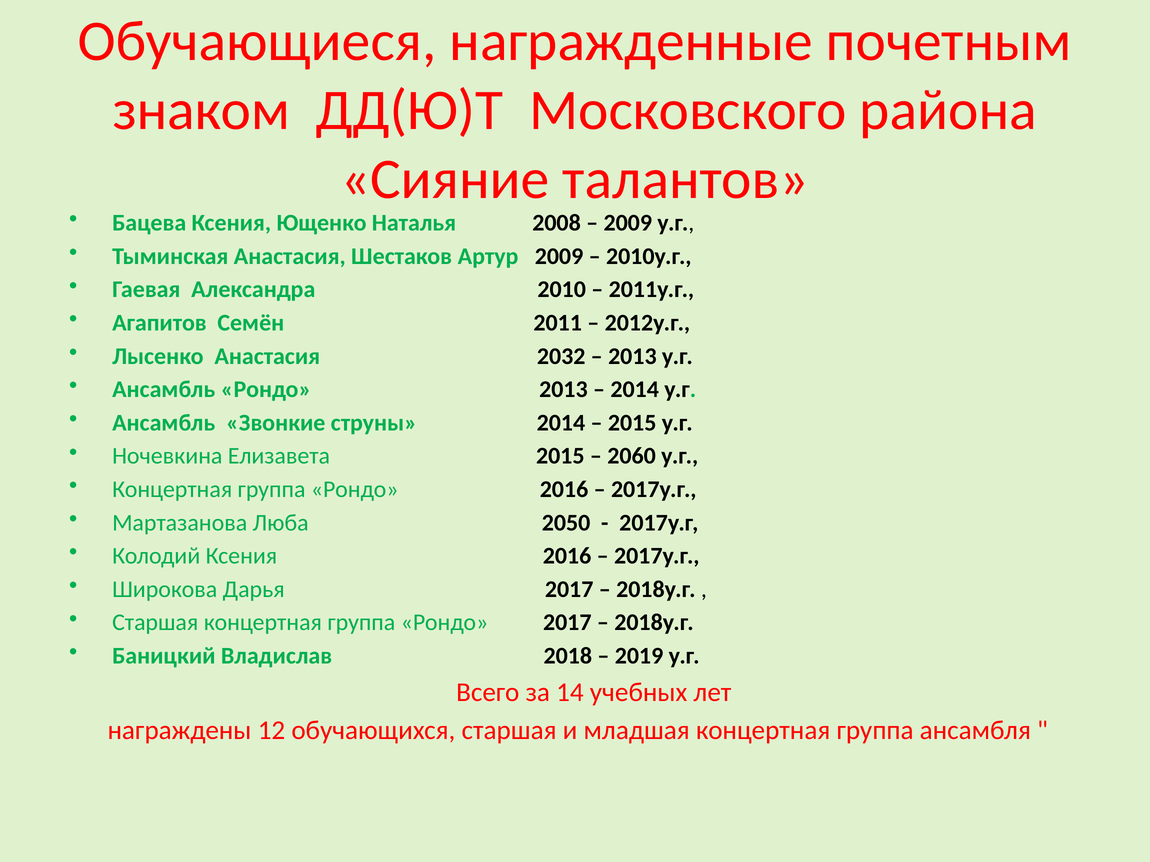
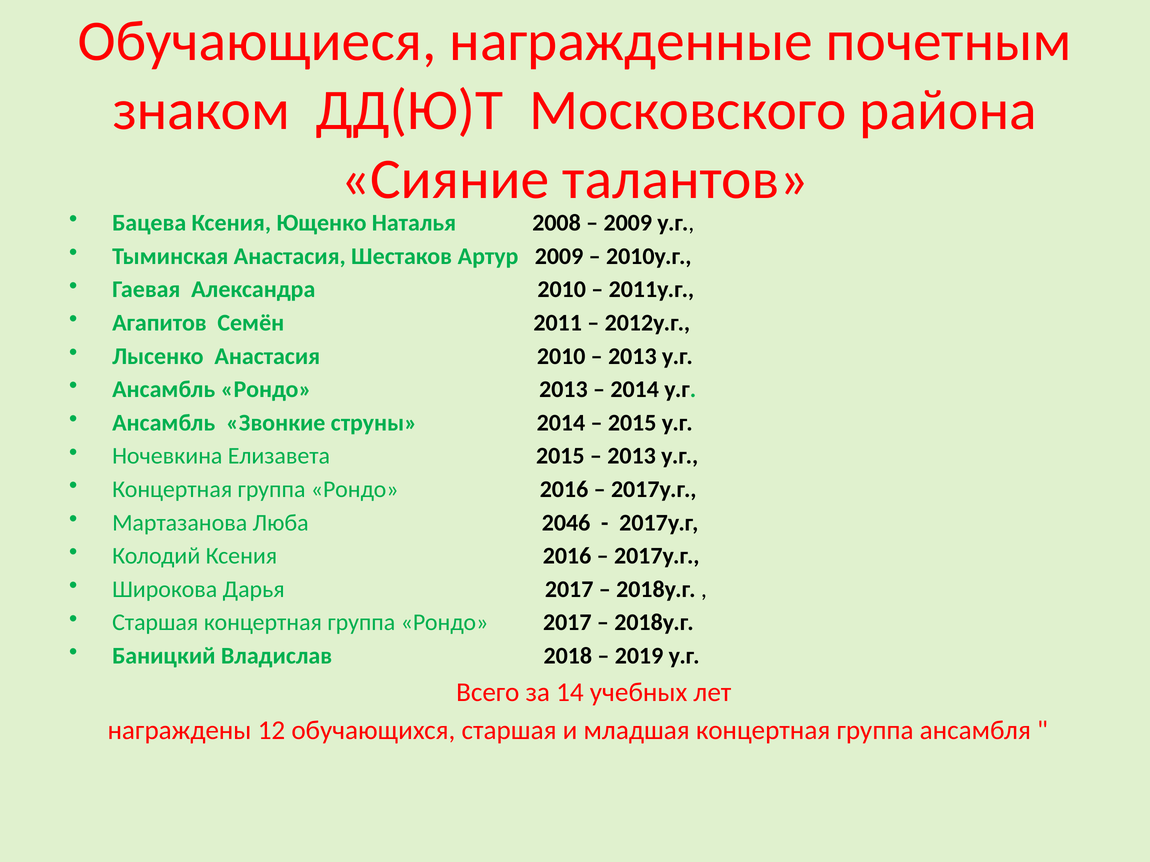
Анастасия 2032: 2032 -> 2010
2060 at (632, 456): 2060 -> 2013
2050: 2050 -> 2046
